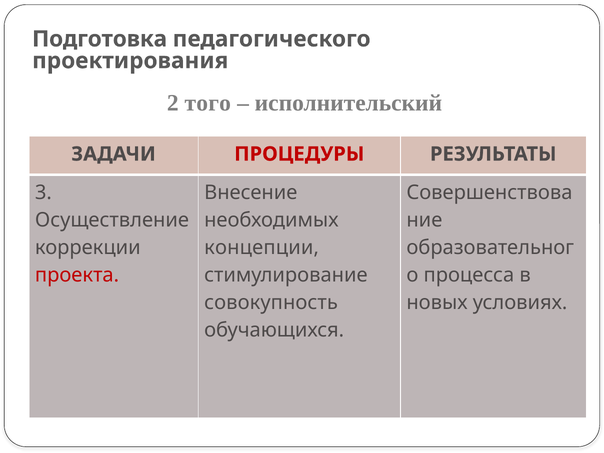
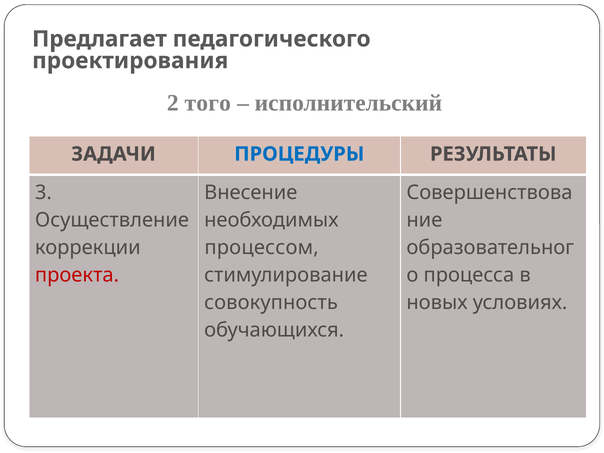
Подготовка: Подготовка -> Предлагает
ПРОЦЕДУРЫ colour: red -> blue
концепции: концепции -> процессом
